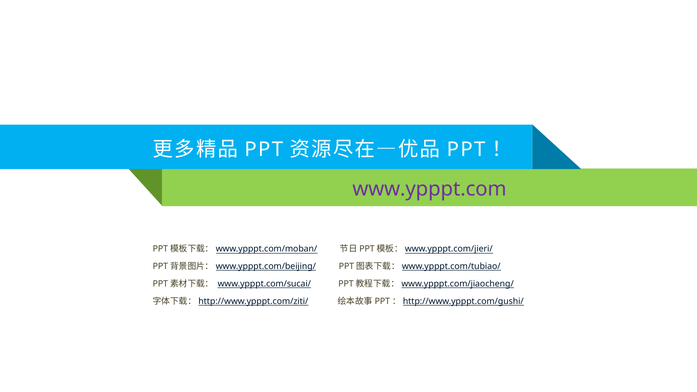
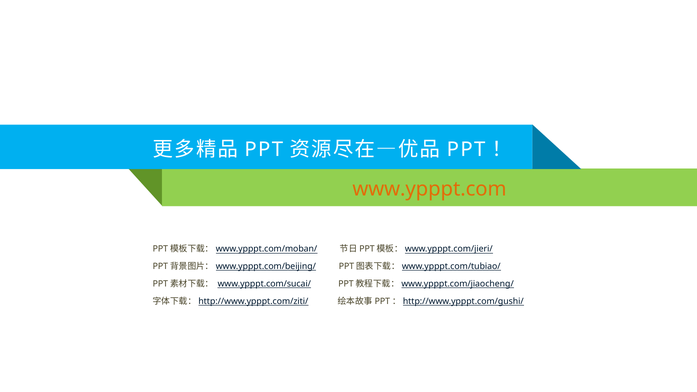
www.ypppt.com colour: purple -> orange
